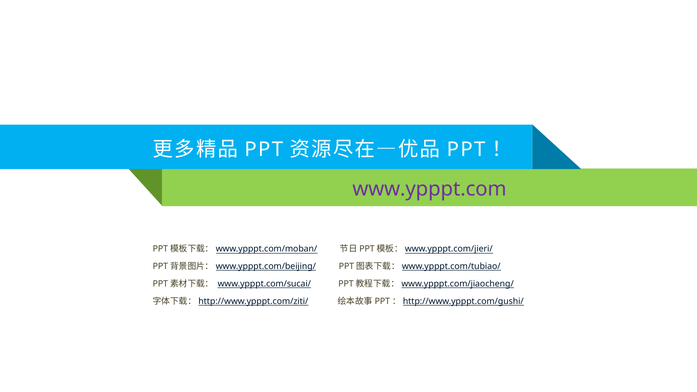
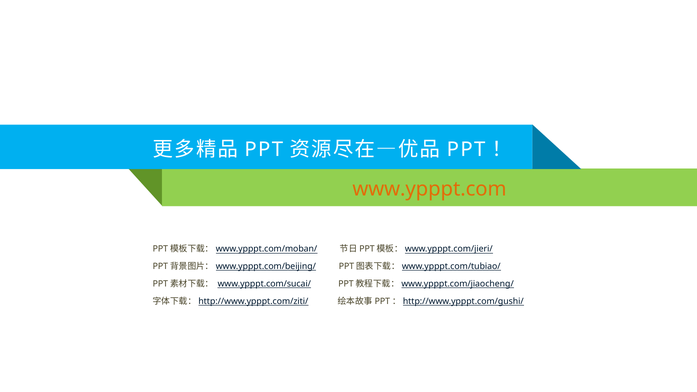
www.ypppt.com colour: purple -> orange
